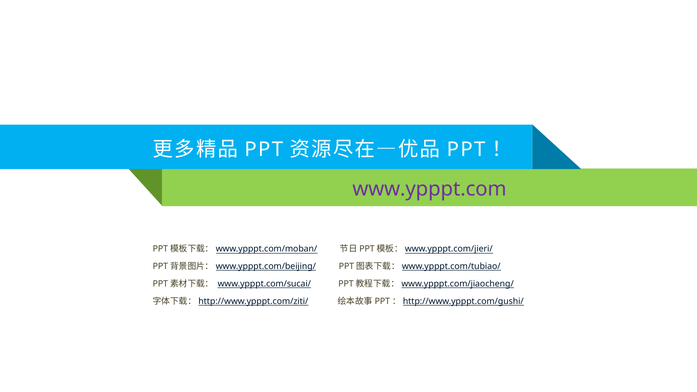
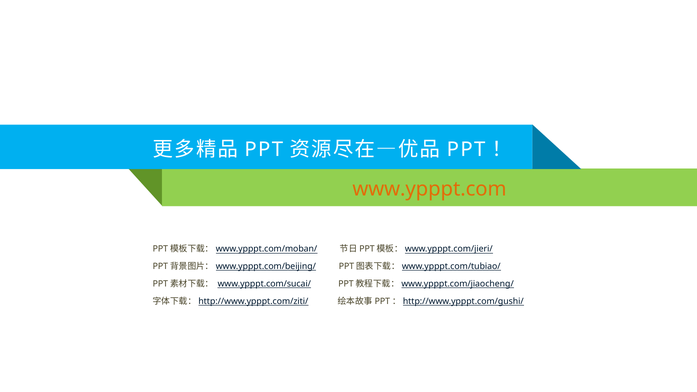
www.ypppt.com colour: purple -> orange
